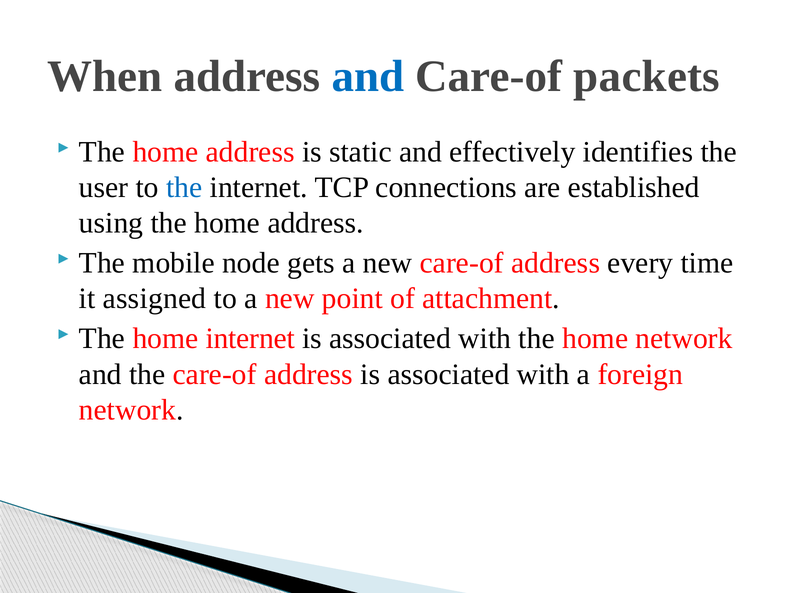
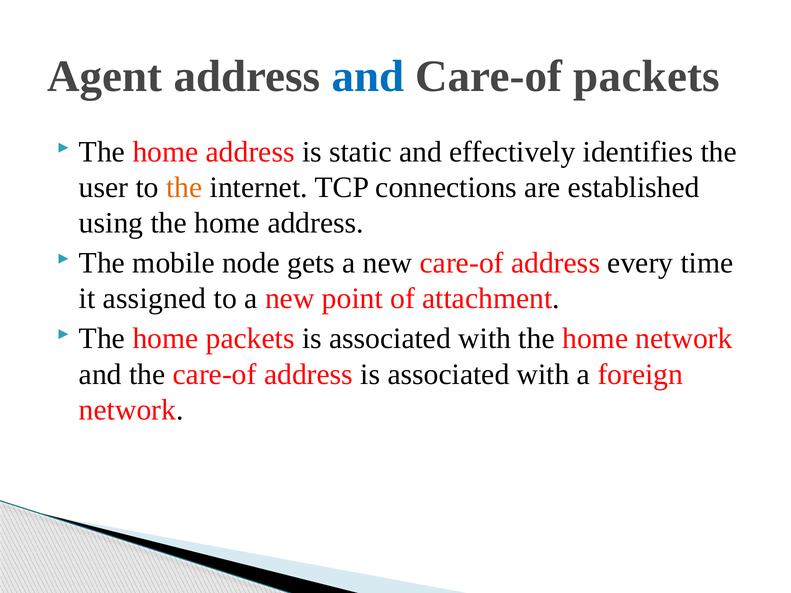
When: When -> Agent
the at (184, 188) colour: blue -> orange
home internet: internet -> packets
